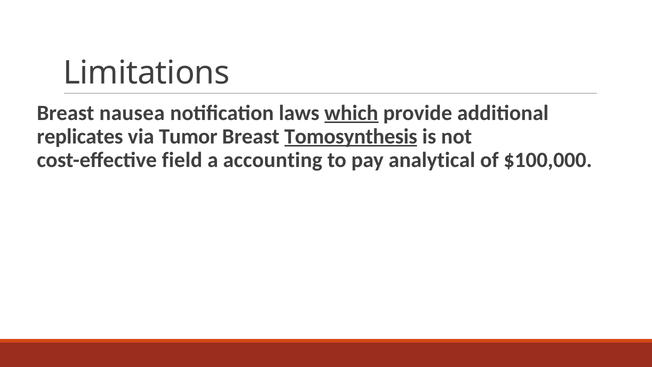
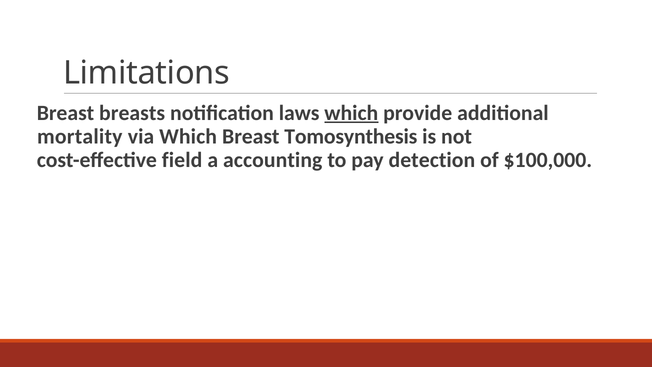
nausea: nausea -> breasts
replicates: replicates -> mortality
via Tumor: Tumor -> Which
Tomosynthesis underline: present -> none
analytical: analytical -> detection
